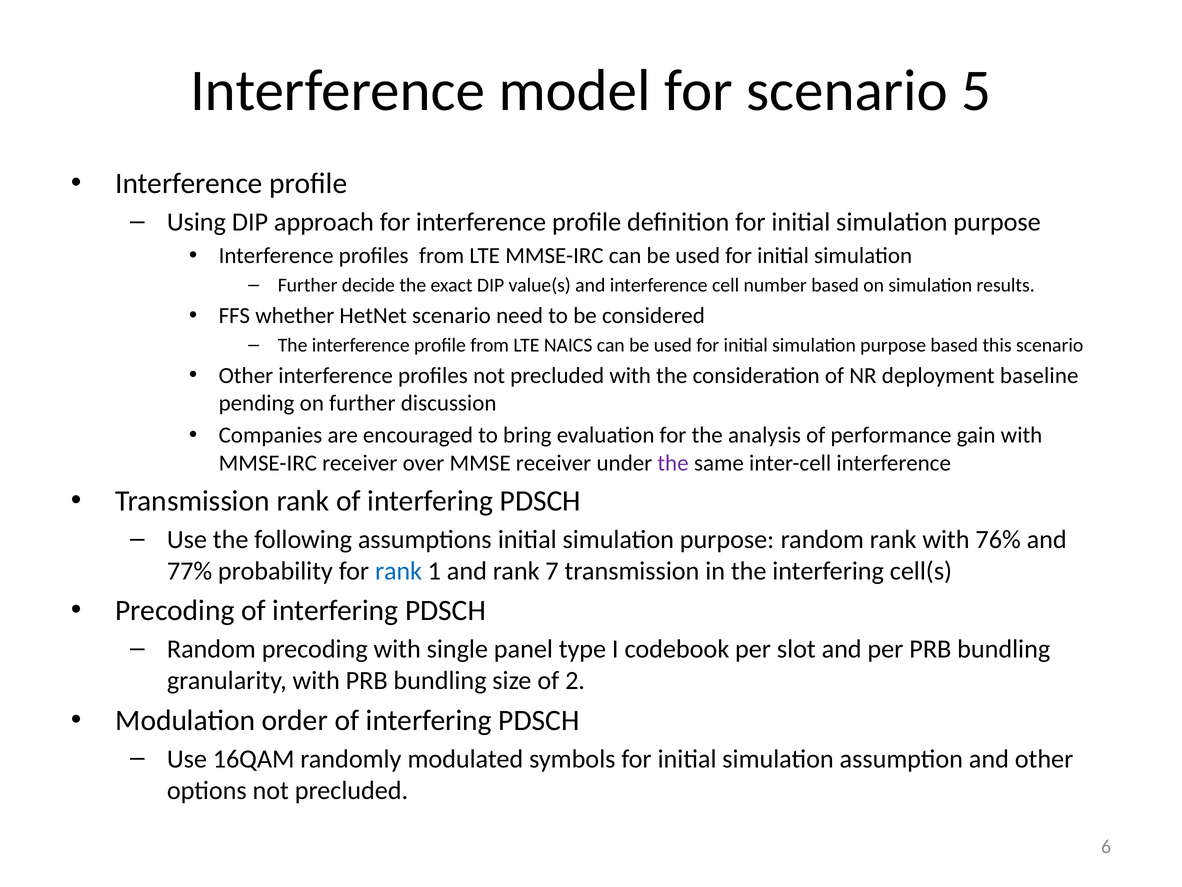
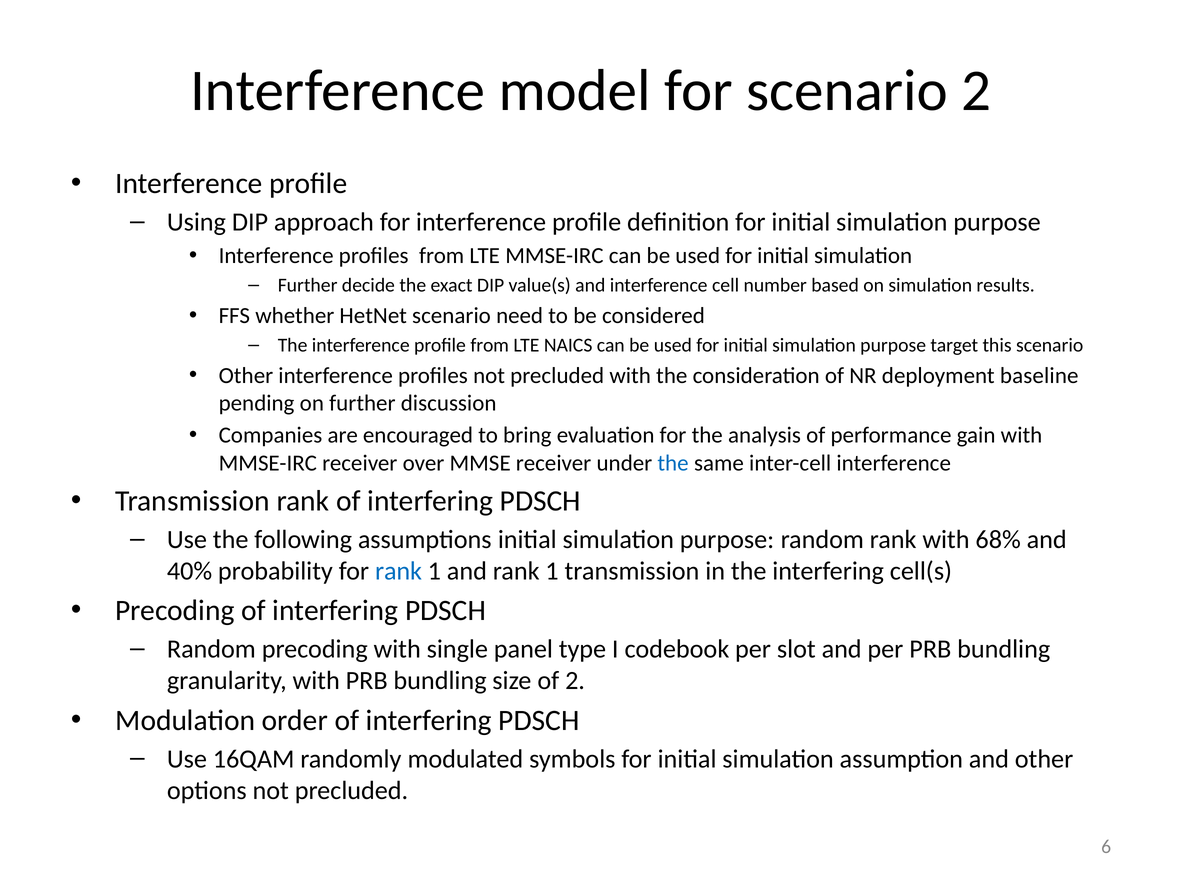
scenario 5: 5 -> 2
purpose based: based -> target
the at (673, 463) colour: purple -> blue
76%: 76% -> 68%
77%: 77% -> 40%
and rank 7: 7 -> 1
